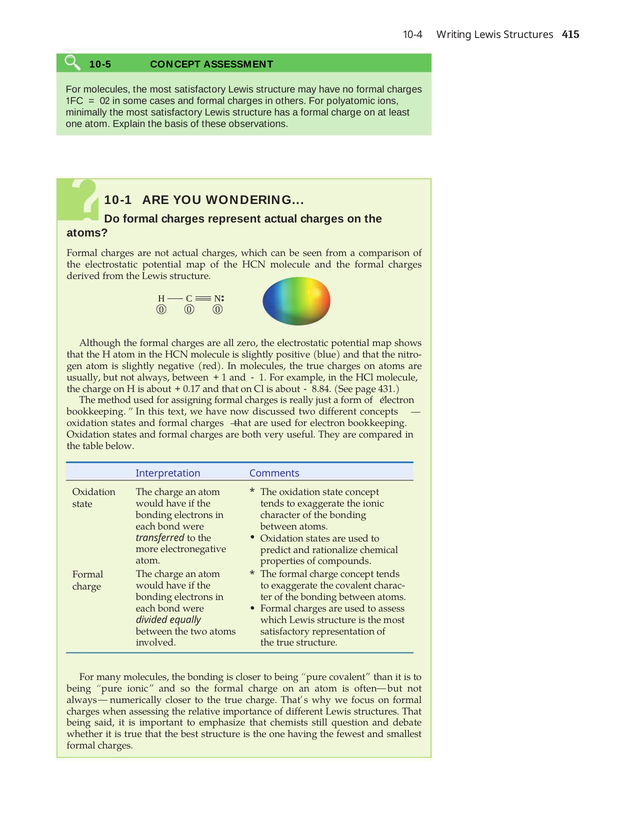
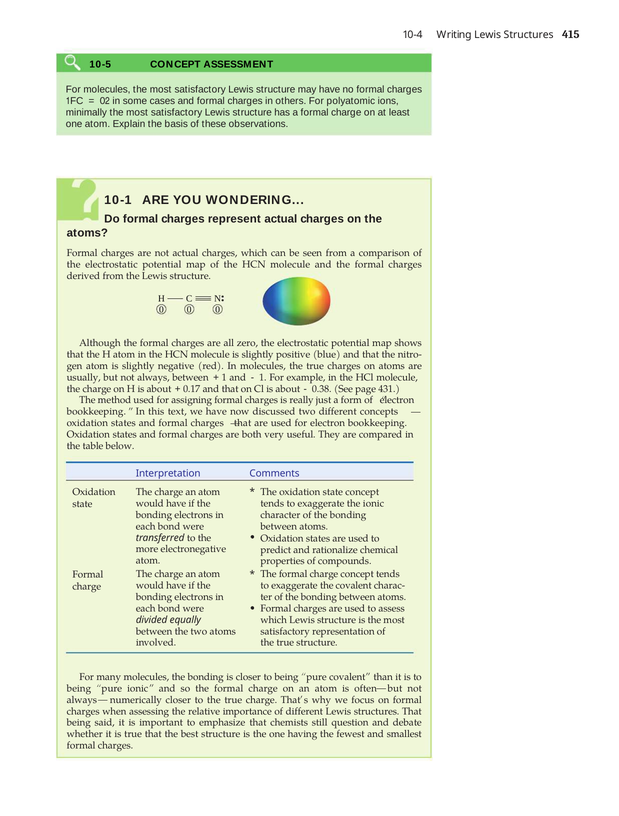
8.84: 8.84 -> 0.38
